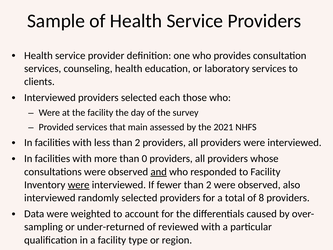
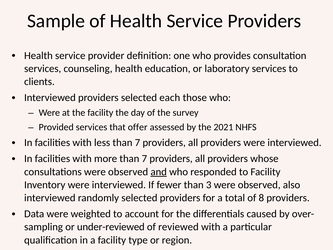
main: main -> offer
less than 2: 2 -> 7
more than 0: 0 -> 7
were at (79, 185) underline: present -> none
fewer than 2: 2 -> 3
under-returned: under-returned -> under-reviewed
